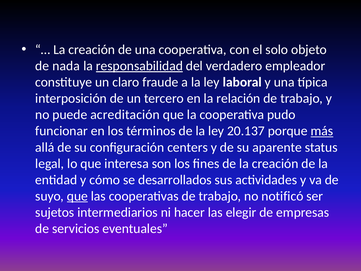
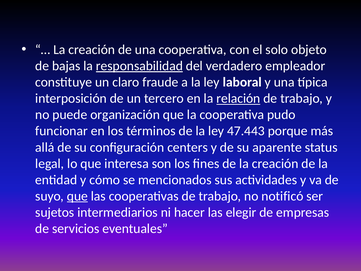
nada: nada -> bajas
relación underline: none -> present
acreditación: acreditación -> organización
20.137: 20.137 -> 47.443
más underline: present -> none
desarrollados: desarrollados -> mencionados
